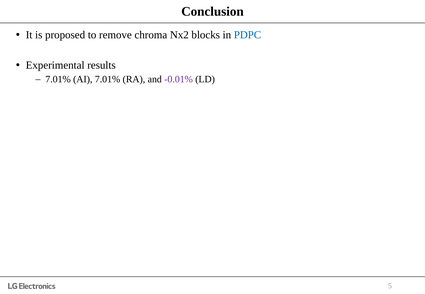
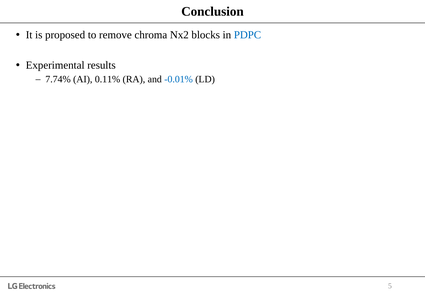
7.01% at (58, 79): 7.01% -> 7.74%
AI 7.01%: 7.01% -> 0.11%
-0.01% colour: purple -> blue
